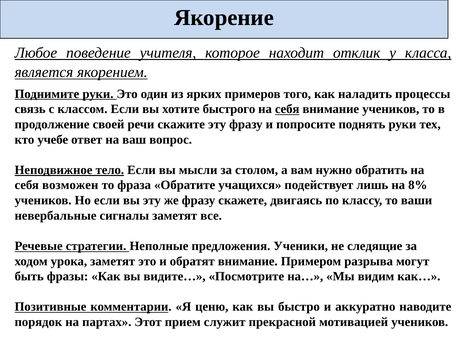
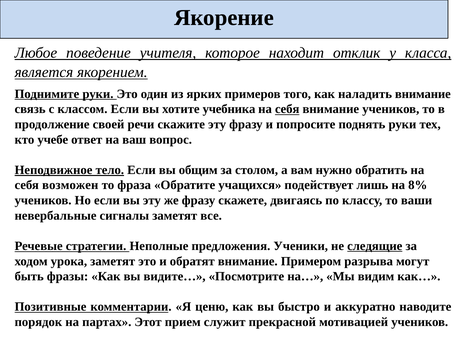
наладить процессы: процессы -> внимание
быстрого: быстрого -> учебника
мысли: мысли -> общим
следящие underline: none -> present
